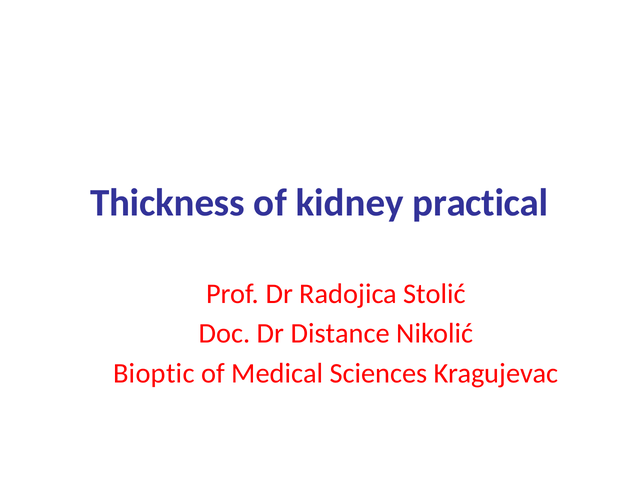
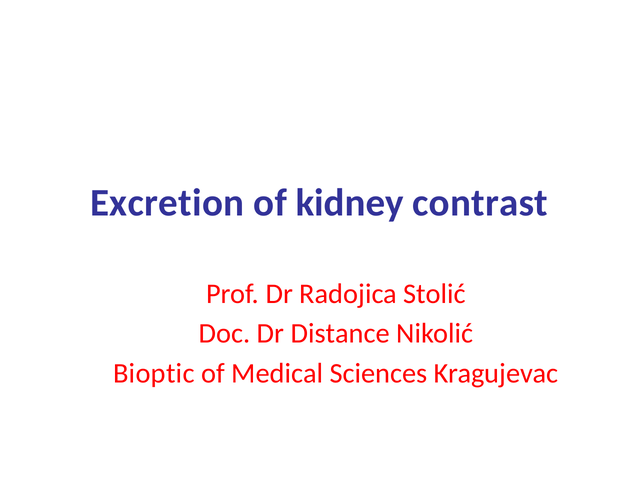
Thickness: Thickness -> Excretion
practical: practical -> contrast
